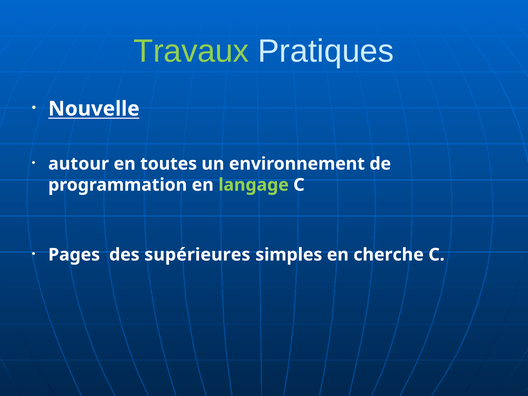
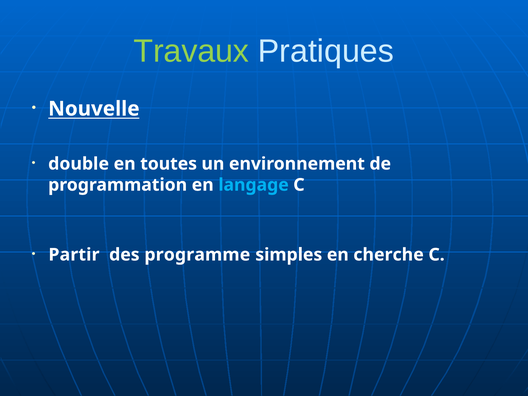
autour: autour -> double
langage colour: light green -> light blue
Pages: Pages -> Partir
supérieures: supérieures -> programme
